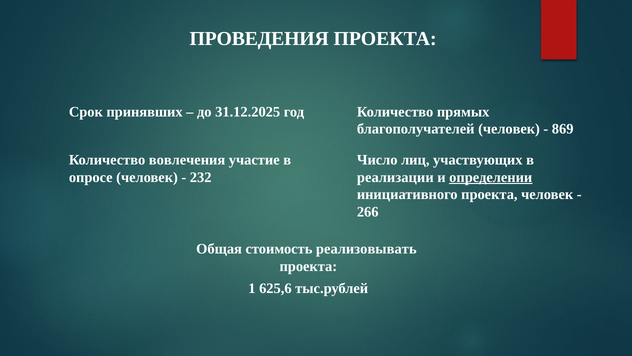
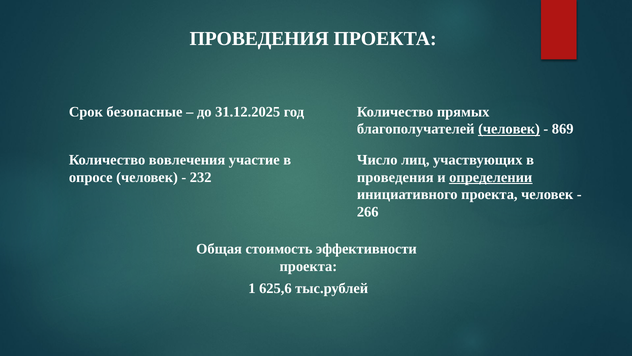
принявших: принявших -> безопасные
человек at (509, 129) underline: none -> present
реализации at (395, 177): реализации -> проведения
реализовывать: реализовывать -> эффективности
